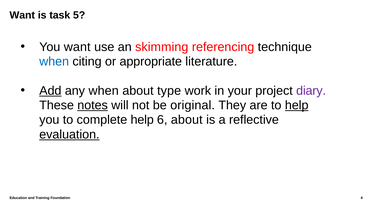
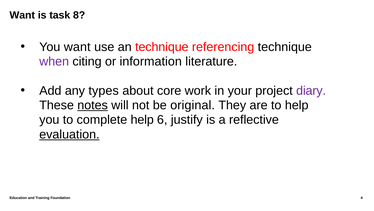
5: 5 -> 8
an skimming: skimming -> technique
when at (54, 61) colour: blue -> purple
appropriate: appropriate -> information
Add underline: present -> none
any when: when -> types
type: type -> core
help at (297, 105) underline: present -> none
6 about: about -> justify
